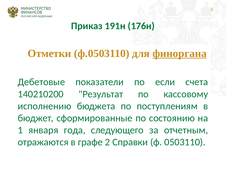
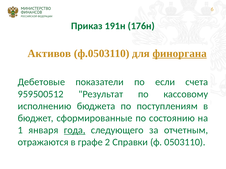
Отметки: Отметки -> Активов
140210200: 140210200 -> 959500512
года underline: none -> present
